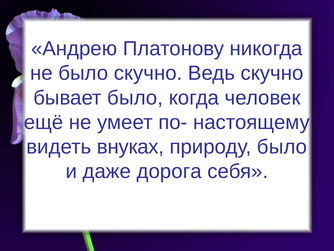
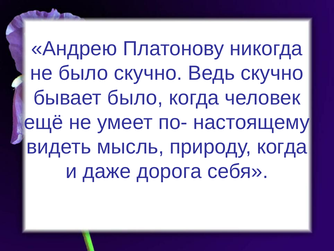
внуках: внуках -> мысль
природу было: было -> когда
